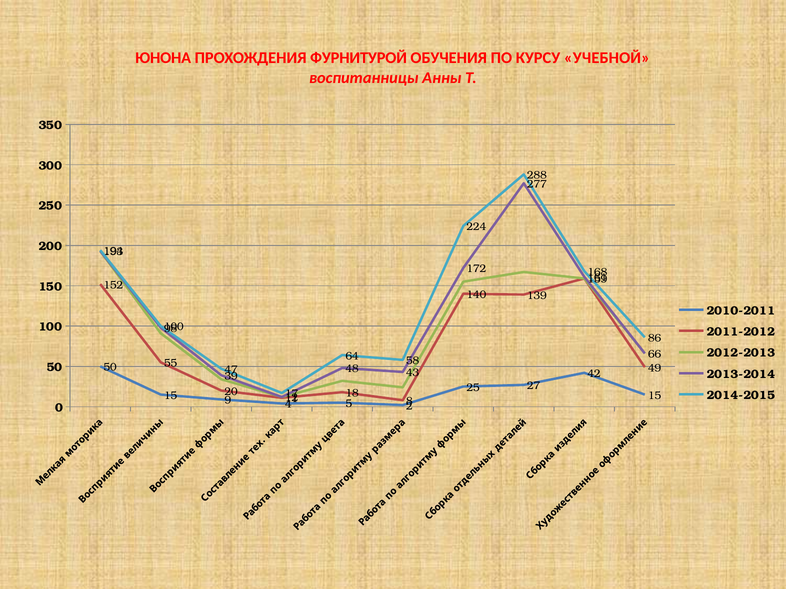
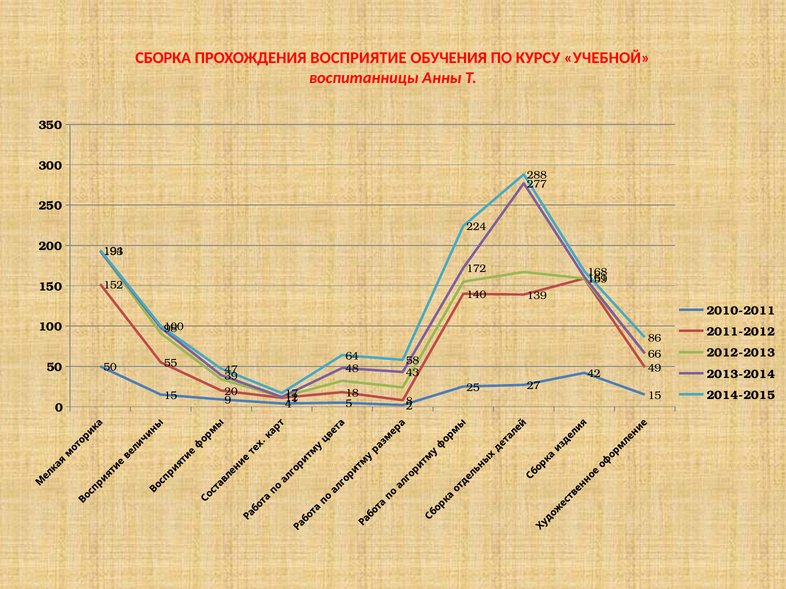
ЮНОНА: ЮНОНА -> СБОРКА
ФУРНИТУРОЙ: ФУРНИТУРОЙ -> ВОСПРИЯТИЕ
